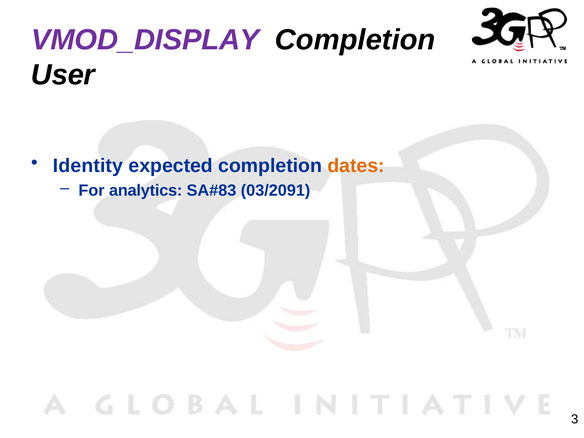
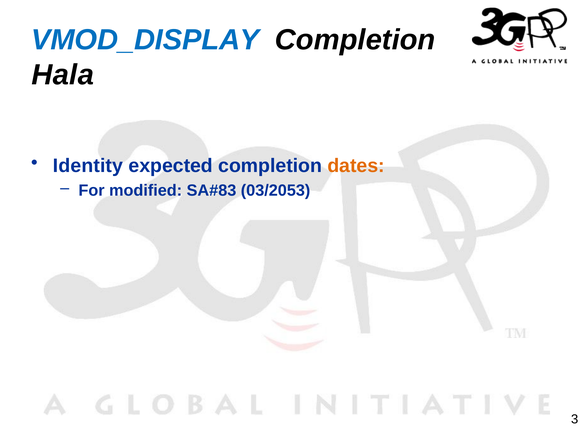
VMOD_DISPLAY colour: purple -> blue
User: User -> Hala
analytics: analytics -> modified
03/2091: 03/2091 -> 03/2053
